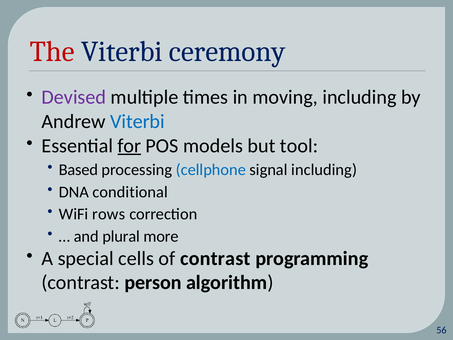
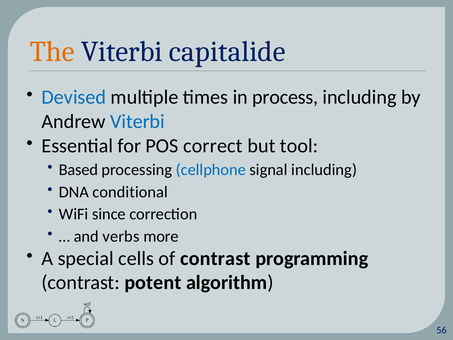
The colour: red -> orange
ceremony: ceremony -> capitalide
Devised colour: purple -> blue
moving: moving -> process
for underline: present -> none
models: models -> correct
rows: rows -> since
plural: plural -> verbs
person: person -> potent
